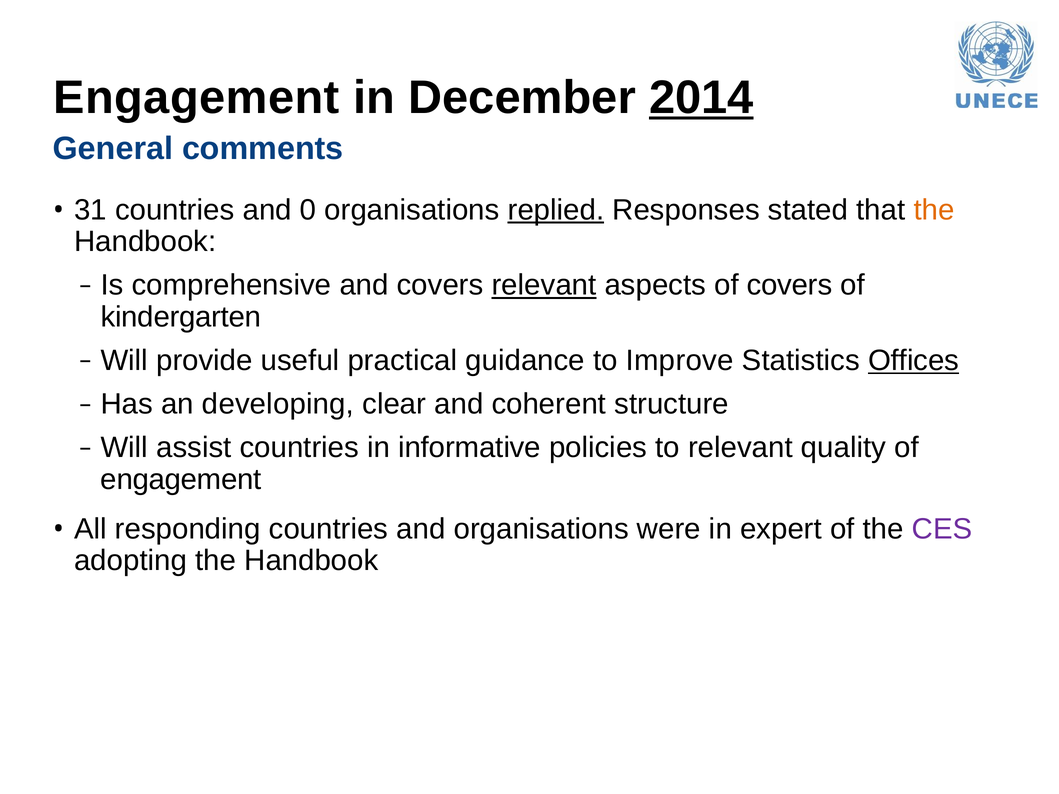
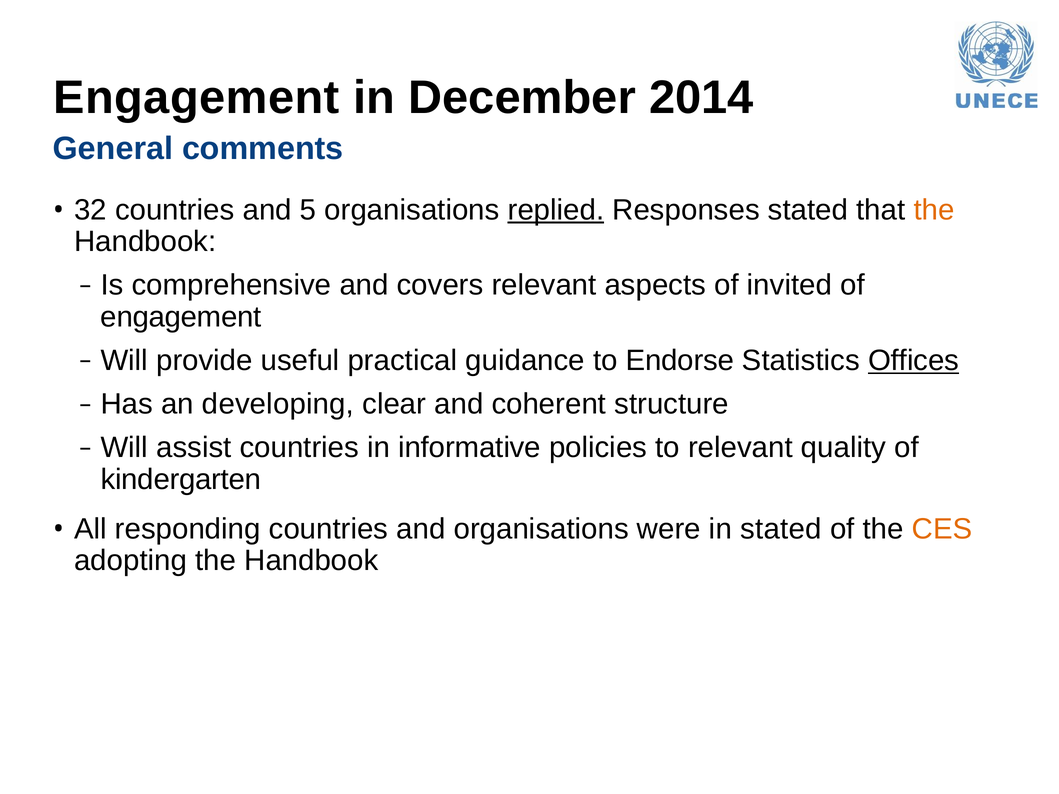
2014 underline: present -> none
31: 31 -> 32
0: 0 -> 5
relevant at (544, 285) underline: present -> none
of covers: covers -> invited
kindergarten at (181, 317): kindergarten -> engagement
Improve: Improve -> Endorse
engagement at (181, 480): engagement -> kindergarten
in expert: expert -> stated
CES colour: purple -> orange
